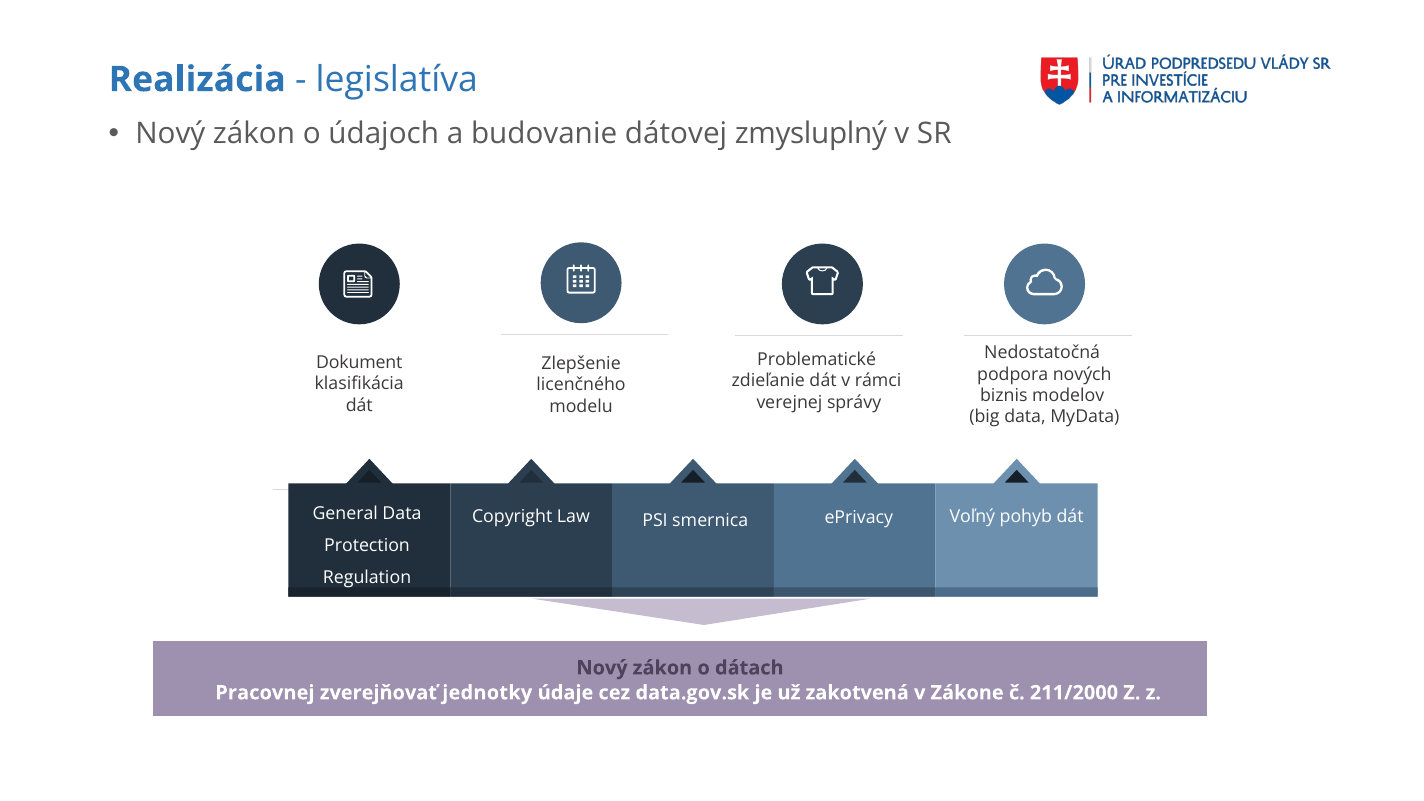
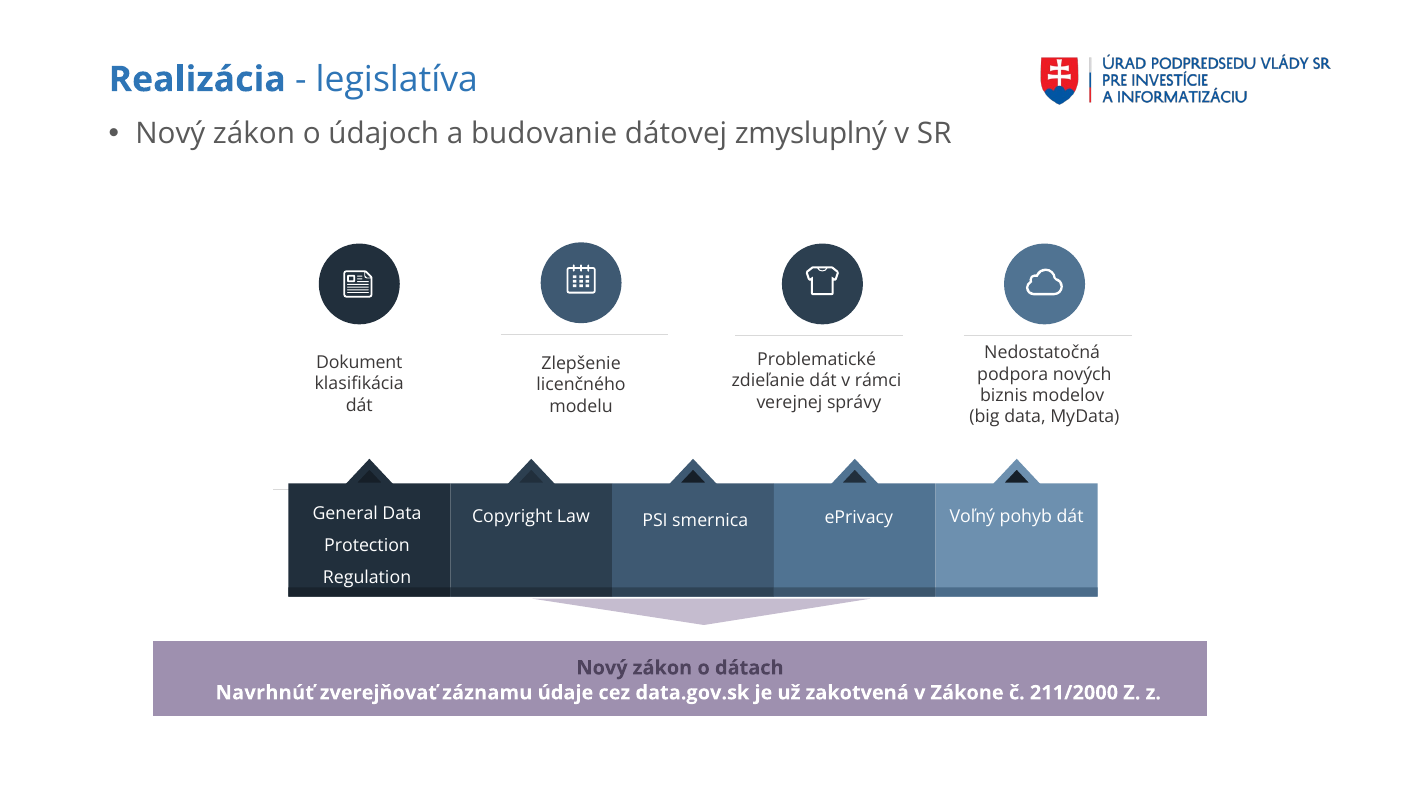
Pracovnej: Pracovnej -> Navrhnúť
jednotky: jednotky -> záznamu
